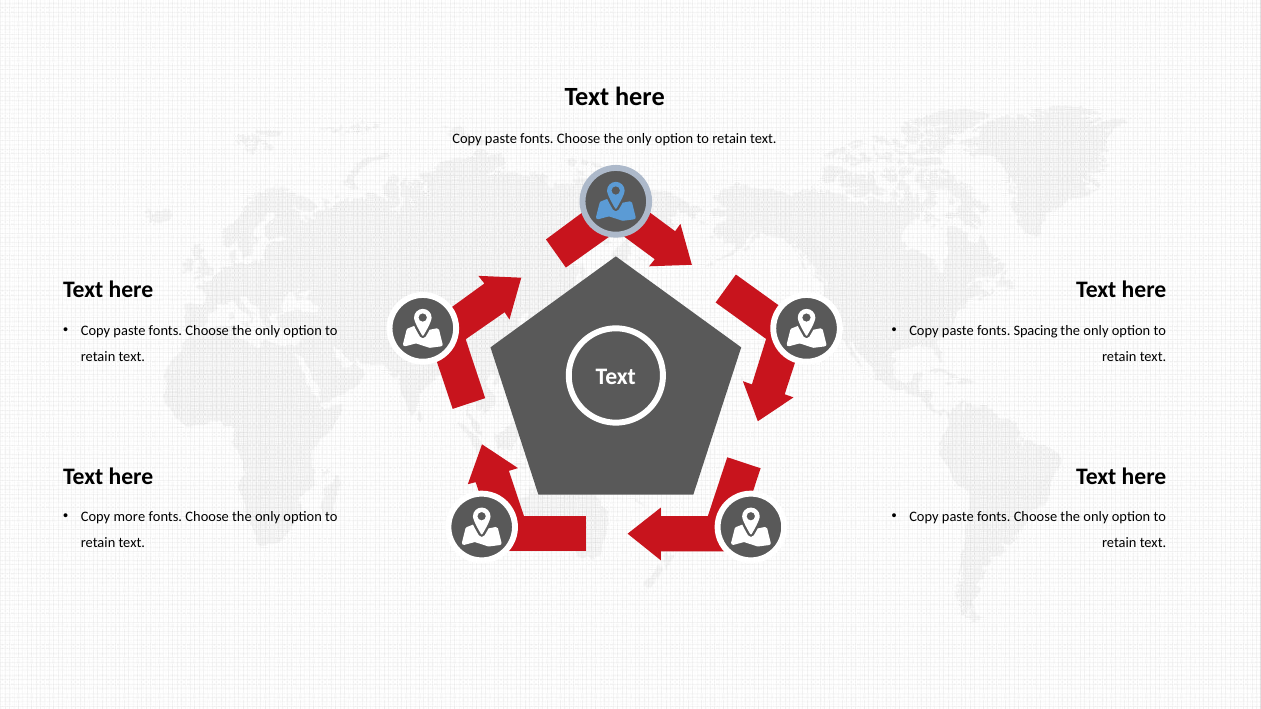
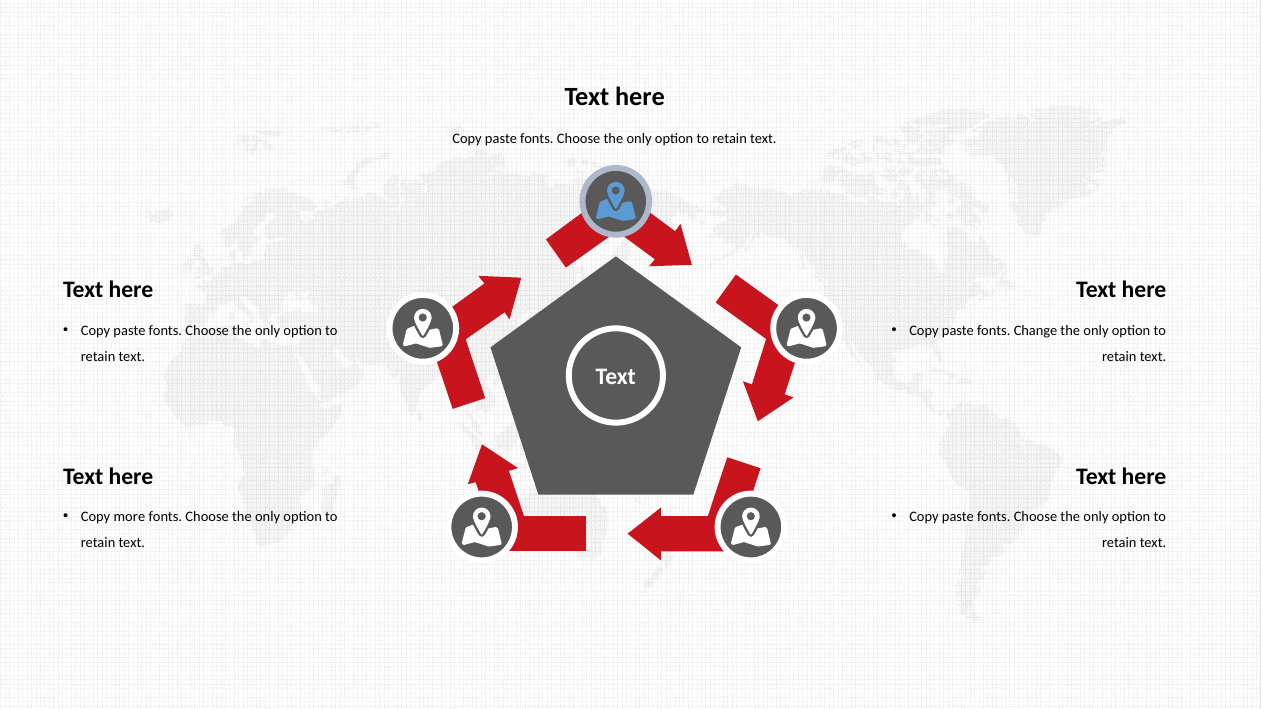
Spacing: Spacing -> Change
